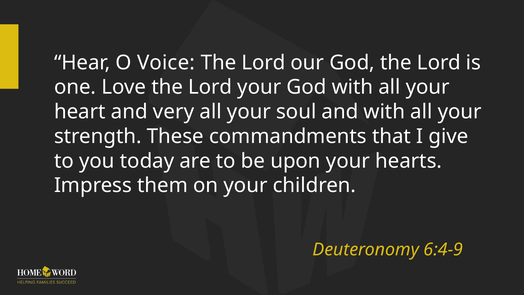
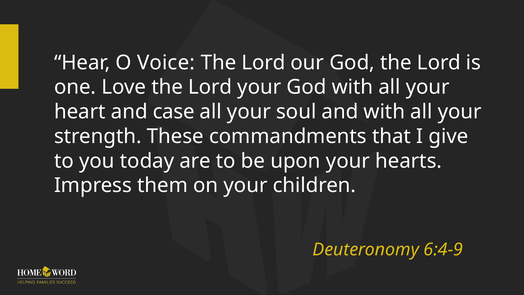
very: very -> case
